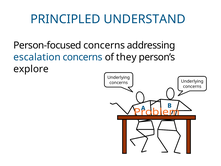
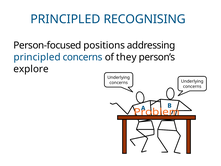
UNDERSTAND: UNDERSTAND -> RECOGNISING
Person-focused concerns: concerns -> positions
escalation at (37, 57): escalation -> principled
